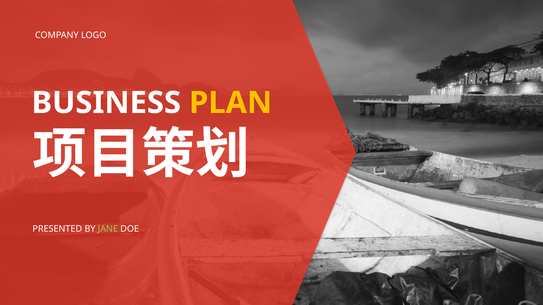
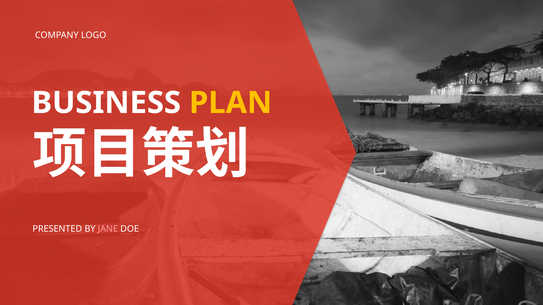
JANE colour: light green -> pink
